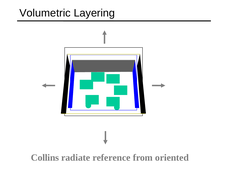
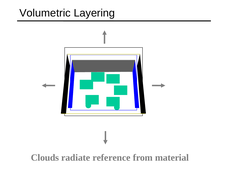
Collins: Collins -> Clouds
oriented: oriented -> material
